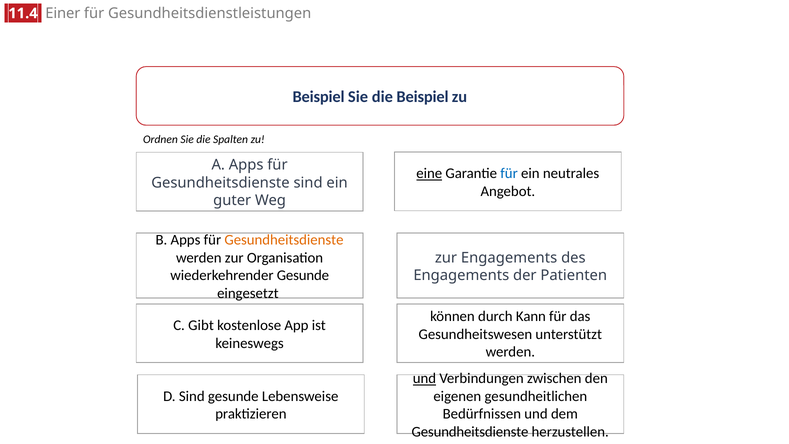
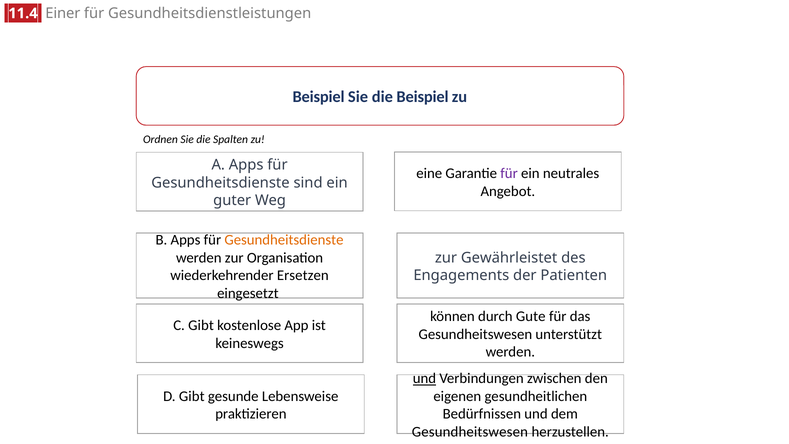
eine underline: present -> none
für at (509, 174) colour: blue -> purple
zur Engagements: Engagements -> Gewährleistet
wiederkehrender Gesunde: Gesunde -> Ersetzen
Kann: Kann -> Gute
D Sind: Sind -> Gibt
Gesundheitsdienste at (470, 432): Gesundheitsdienste -> Gesundheitswesen
